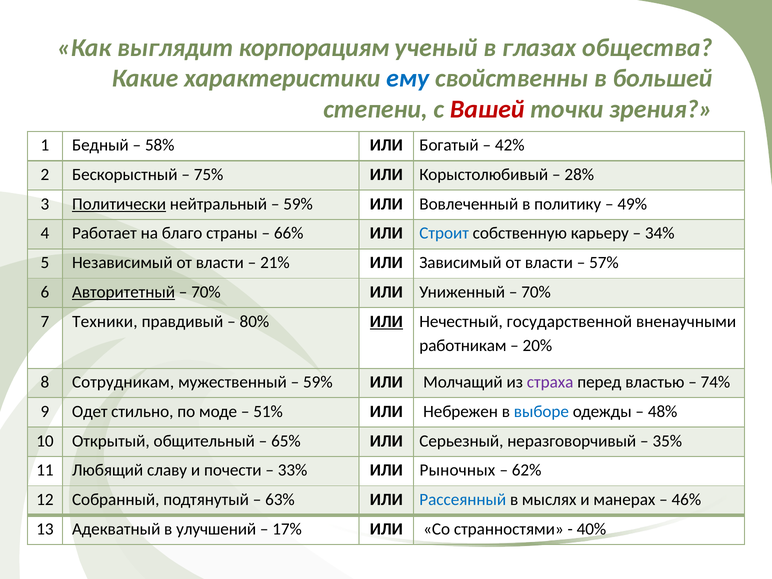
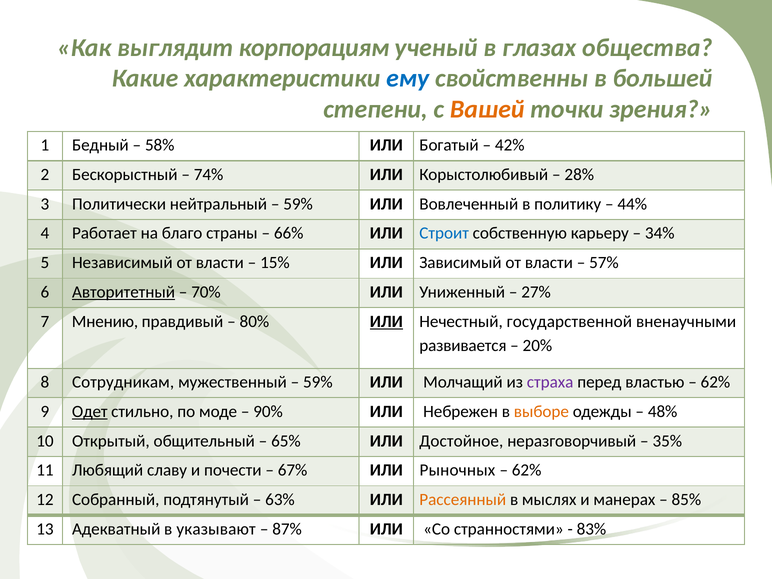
Вашей colour: red -> orange
75%: 75% -> 74%
Политически underline: present -> none
49%: 49% -> 44%
21%: 21% -> 15%
70% at (536, 292): 70% -> 27%
Техники: Техники -> Мнению
работникам: работникам -> развивается
74% at (715, 382): 74% -> 62%
Одет underline: none -> present
51%: 51% -> 90%
выборе colour: blue -> orange
Серьезный: Серьезный -> Достойное
33%: 33% -> 67%
Рассеянный colour: blue -> orange
46%: 46% -> 85%
улучшений: улучшений -> указывают
17%: 17% -> 87%
40%: 40% -> 83%
